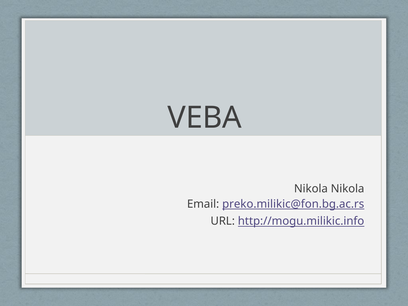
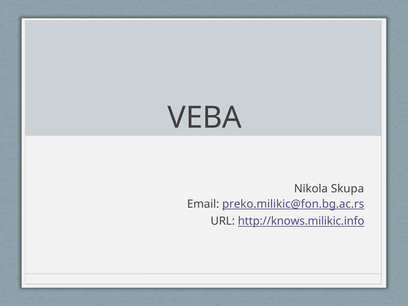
Nikola Nikola: Nikola -> Skupa
http://mogu.milikic.info: http://mogu.milikic.info -> http://knows.milikic.info
